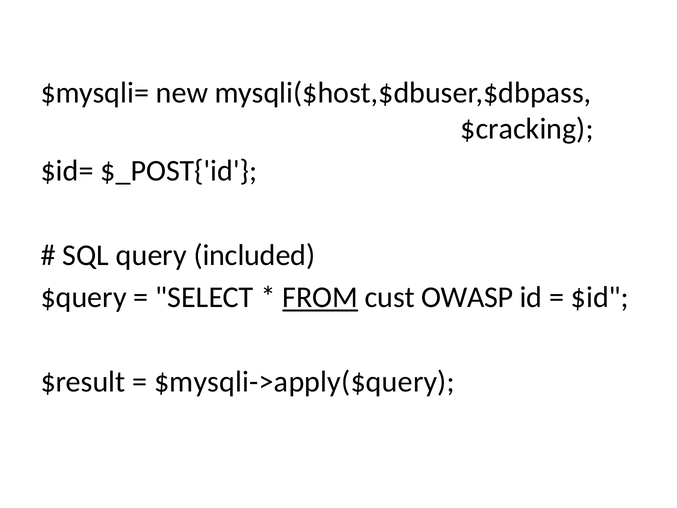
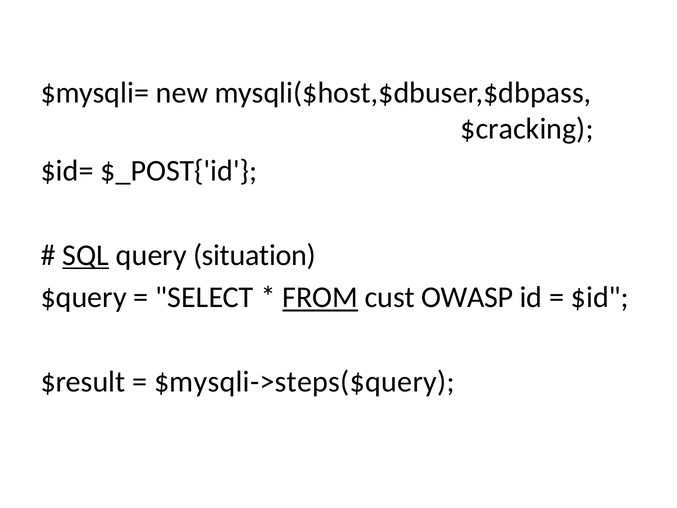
SQL underline: none -> present
included: included -> situation
$mysqli->apply($query: $mysqli->apply($query -> $mysqli->steps($query
